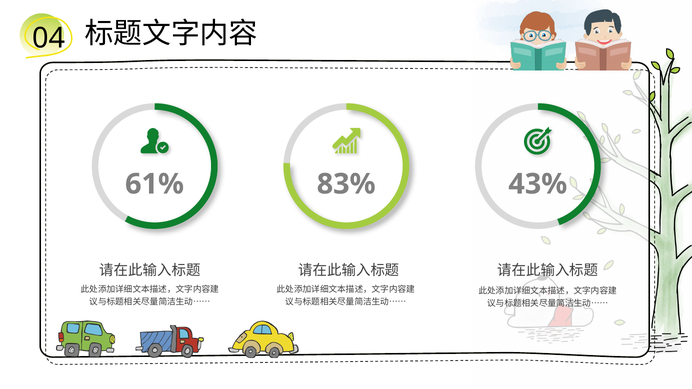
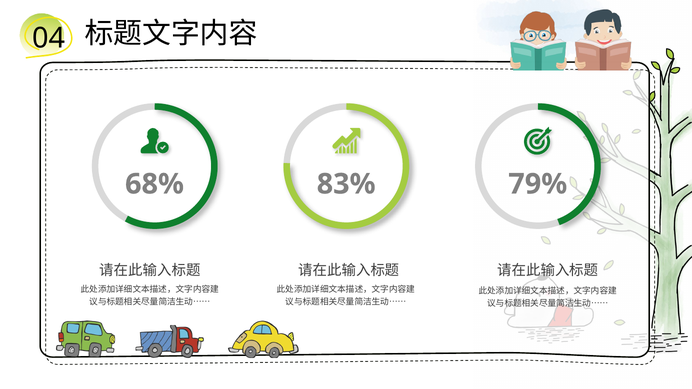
61%: 61% -> 68%
43%: 43% -> 79%
